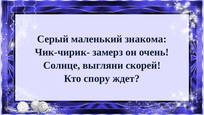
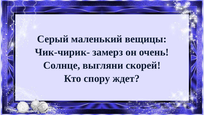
знакома: знакома -> вещицы
